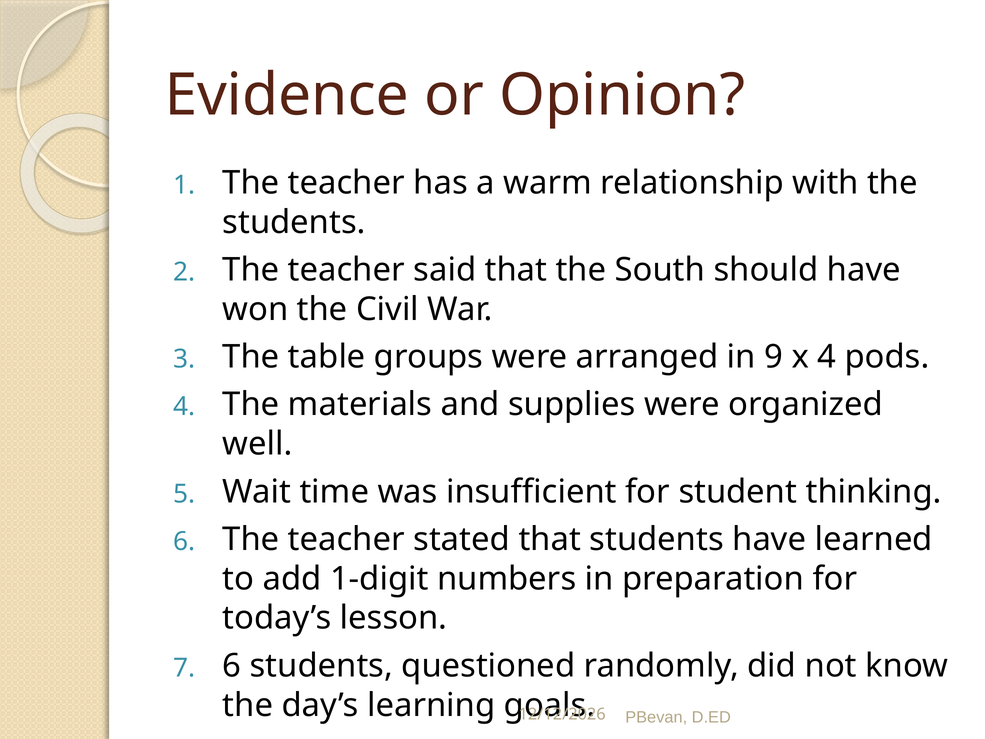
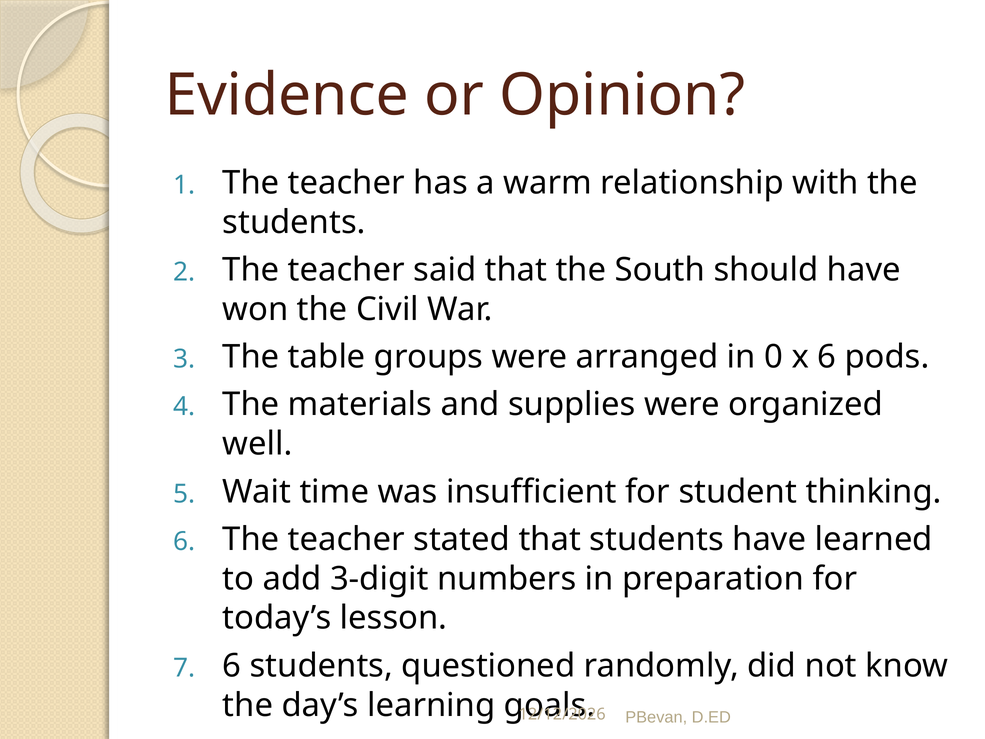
9: 9 -> 0
x 4: 4 -> 6
1-digit: 1-digit -> 3-digit
